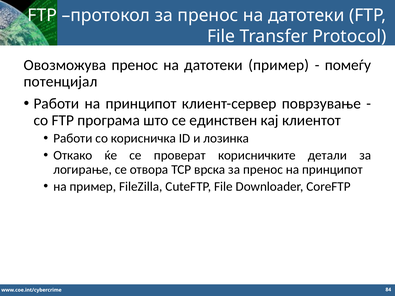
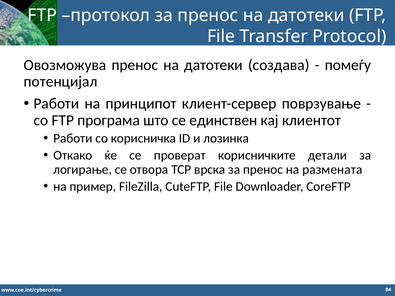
датотеки пример: пример -> создава
пренос на принципот: принципот -> размената
